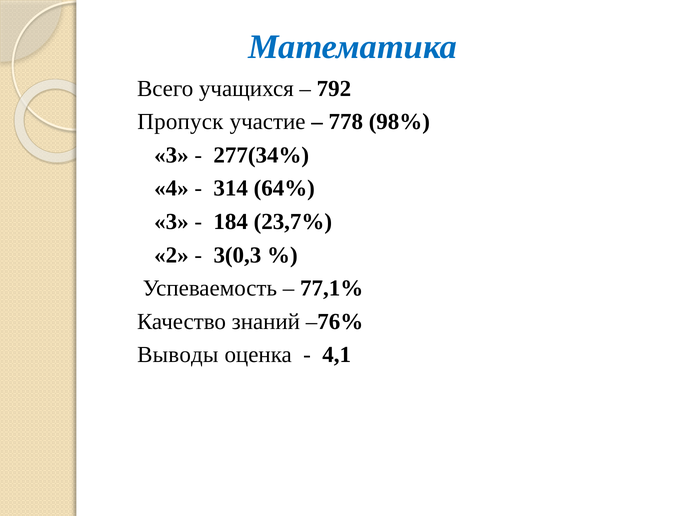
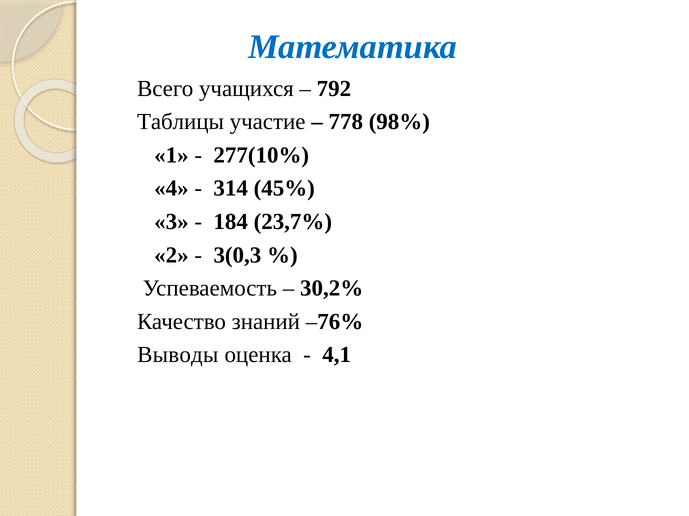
Пропуск: Пропуск -> Таблицы
3 at (171, 155): 3 -> 1
277(34%: 277(34% -> 277(10%
64%: 64% -> 45%
77,1%: 77,1% -> 30,2%
